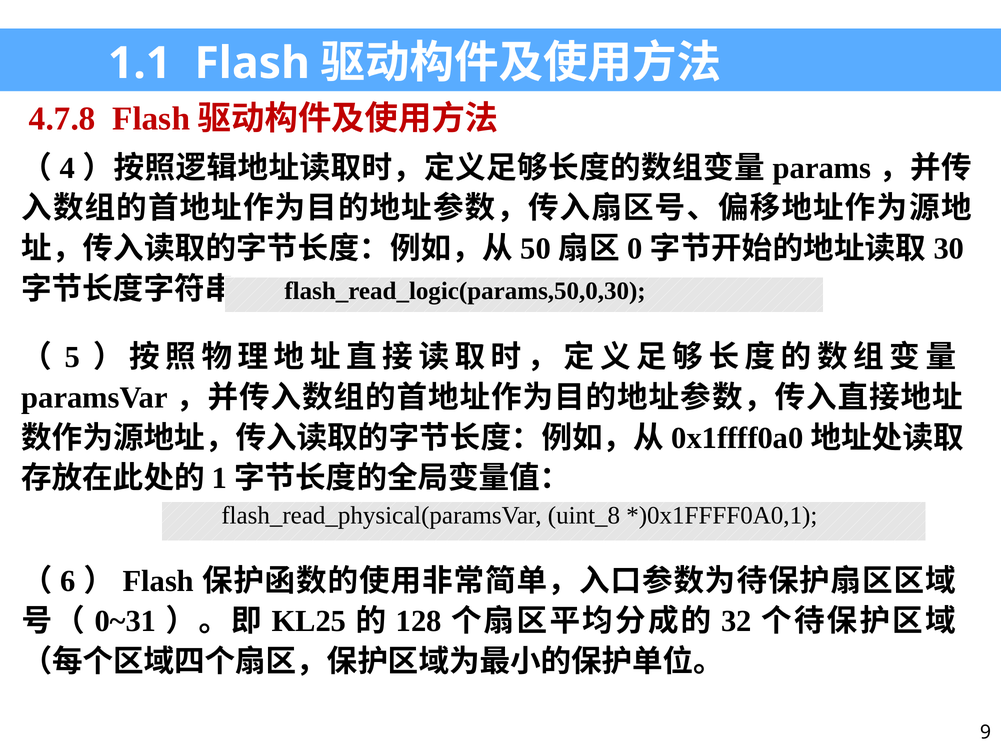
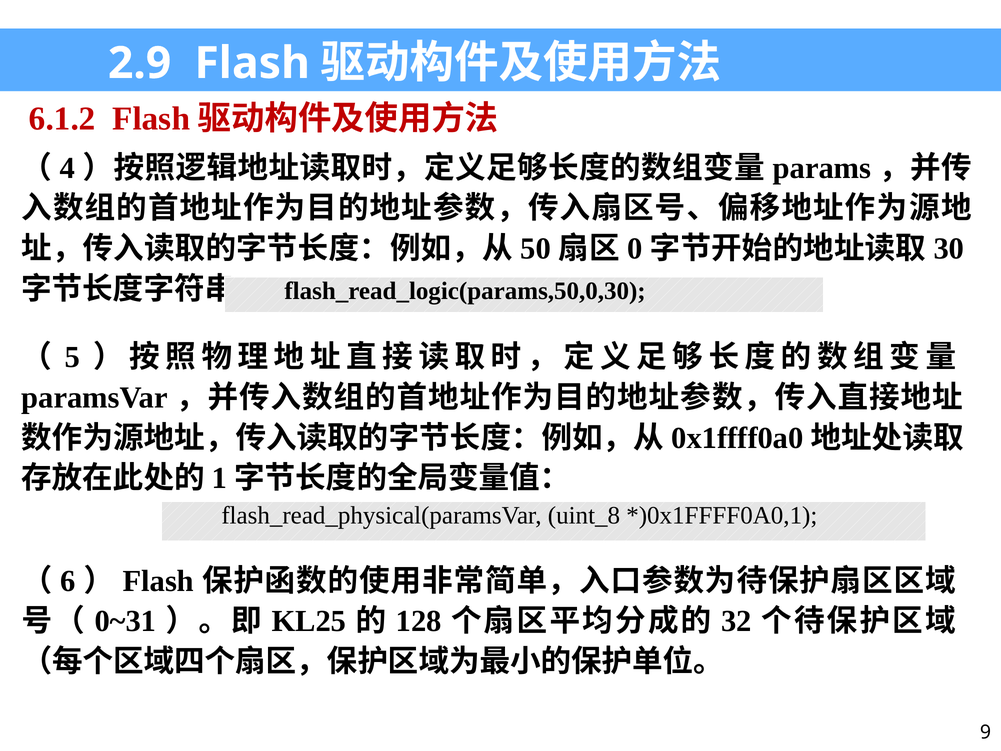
1.1: 1.1 -> 2.9
4.7.8: 4.7.8 -> 6.1.2
